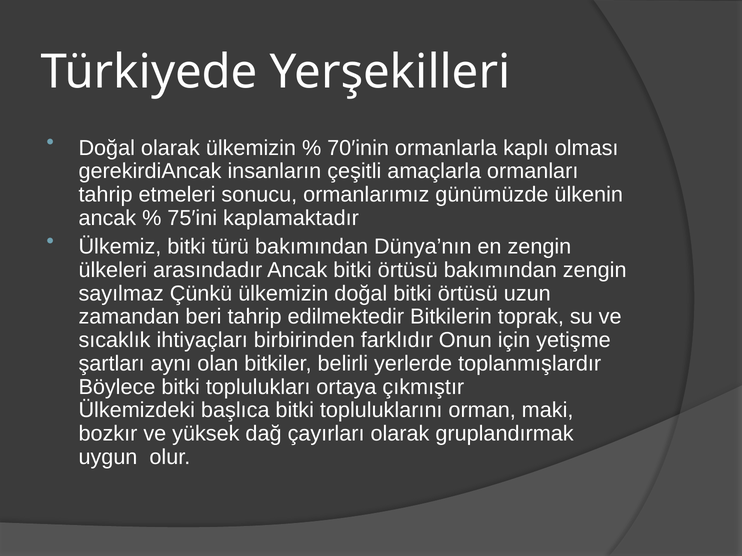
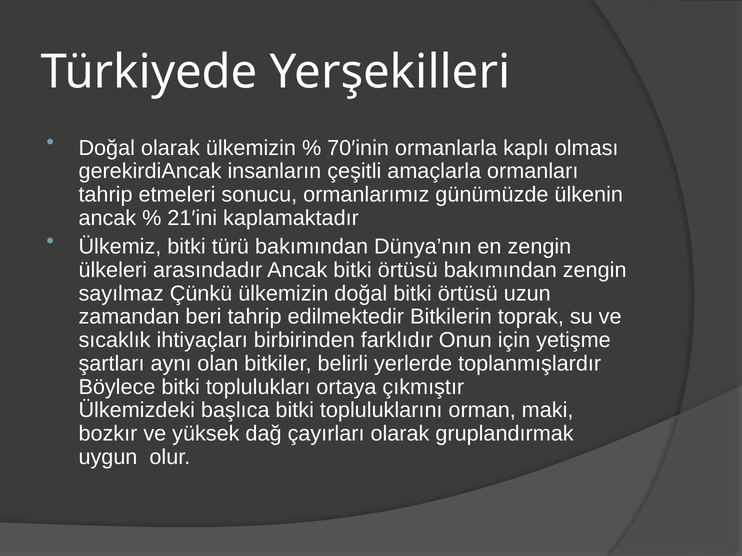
75′ini: 75′ini -> 21′ini
